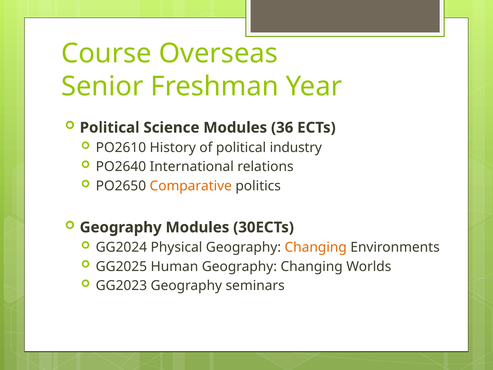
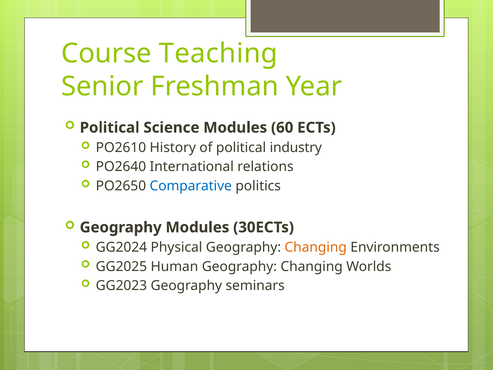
Overseas: Overseas -> Teaching
36: 36 -> 60
Comparative colour: orange -> blue
